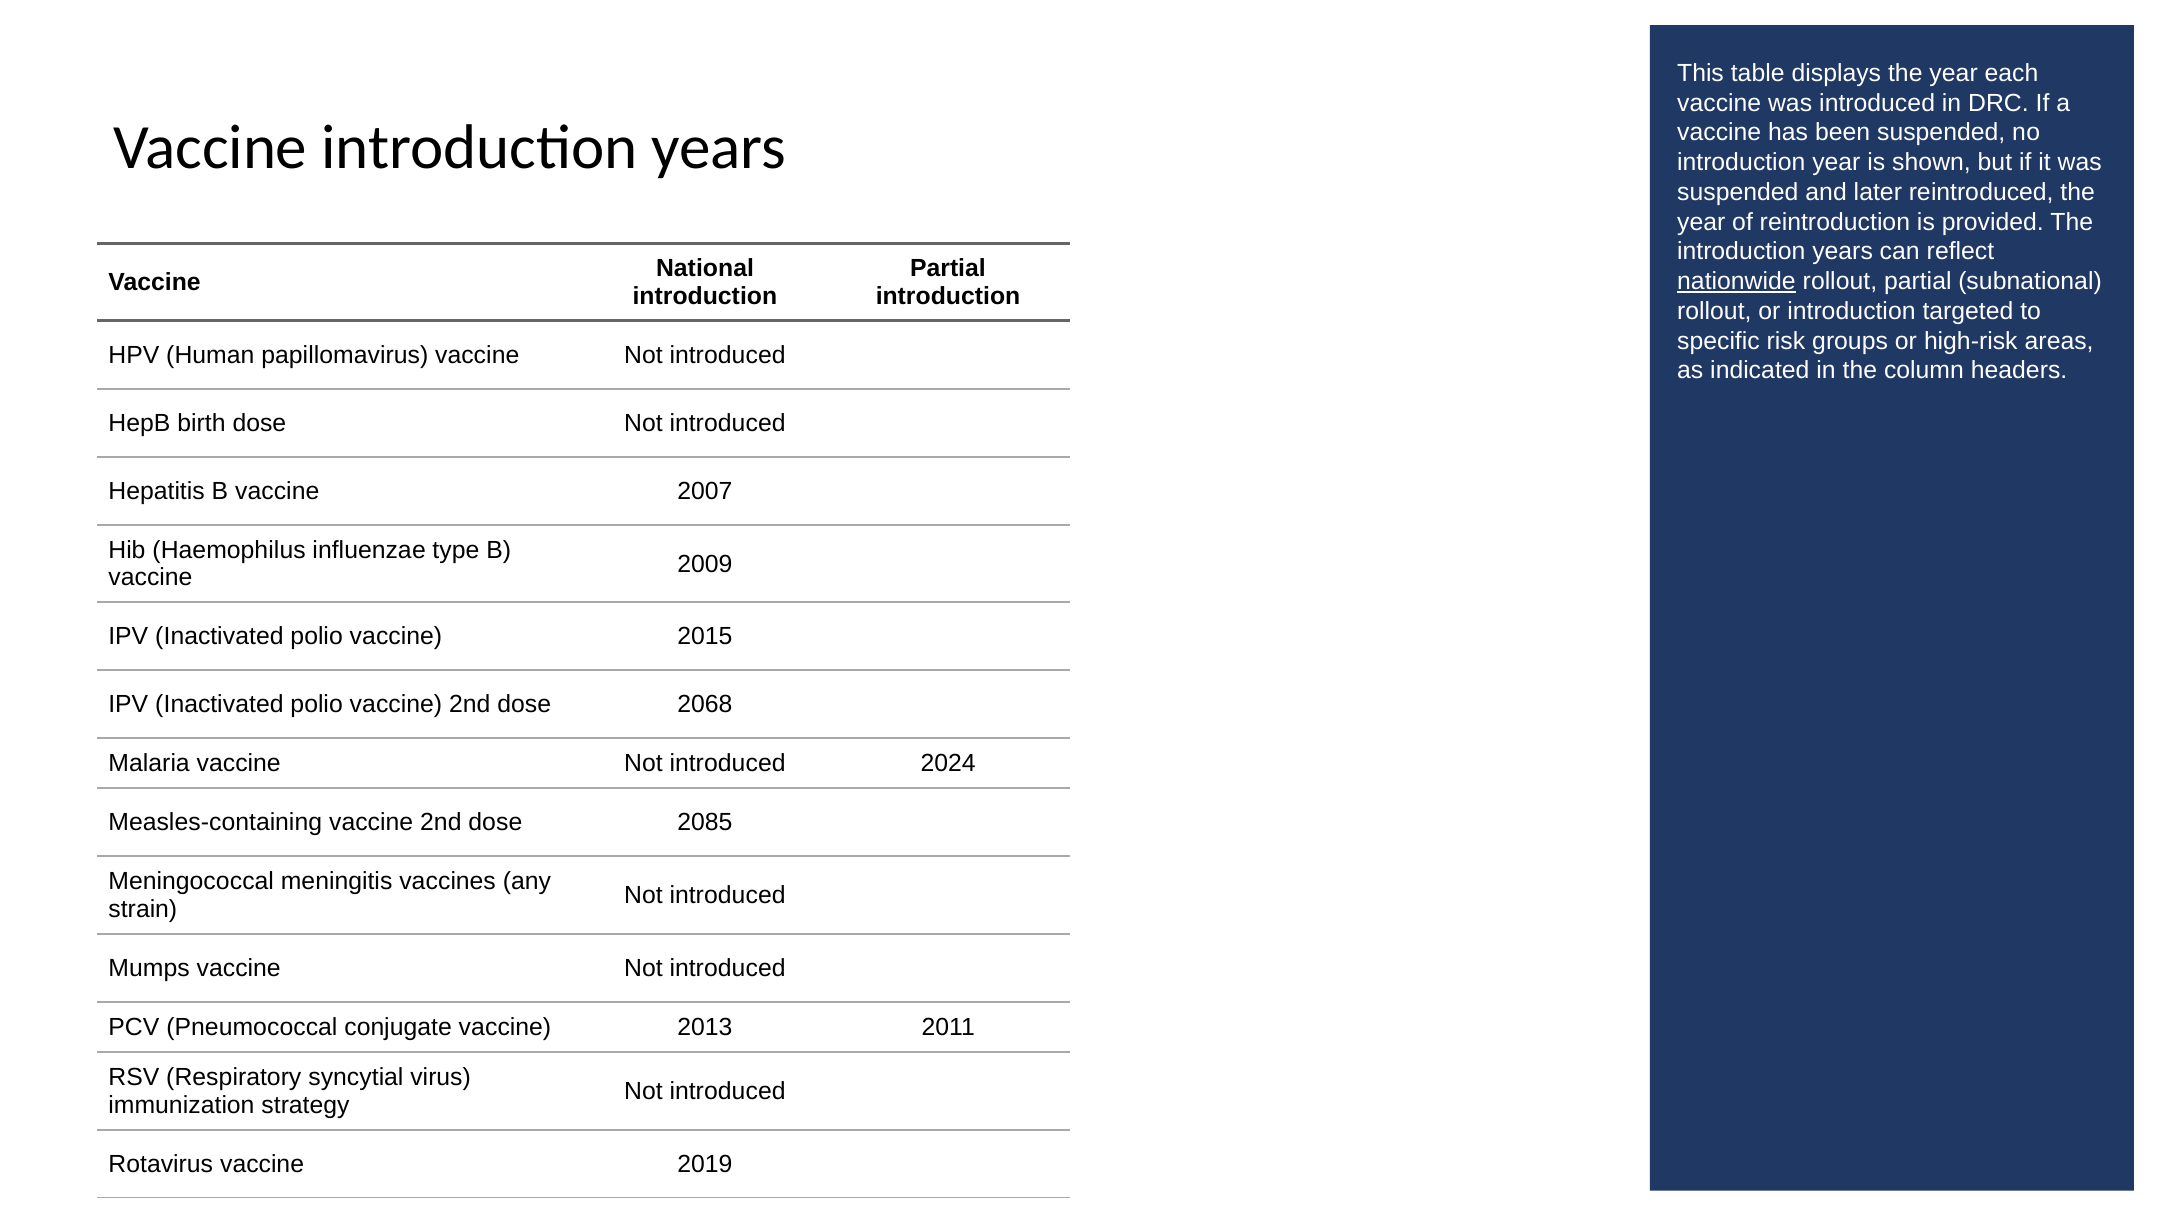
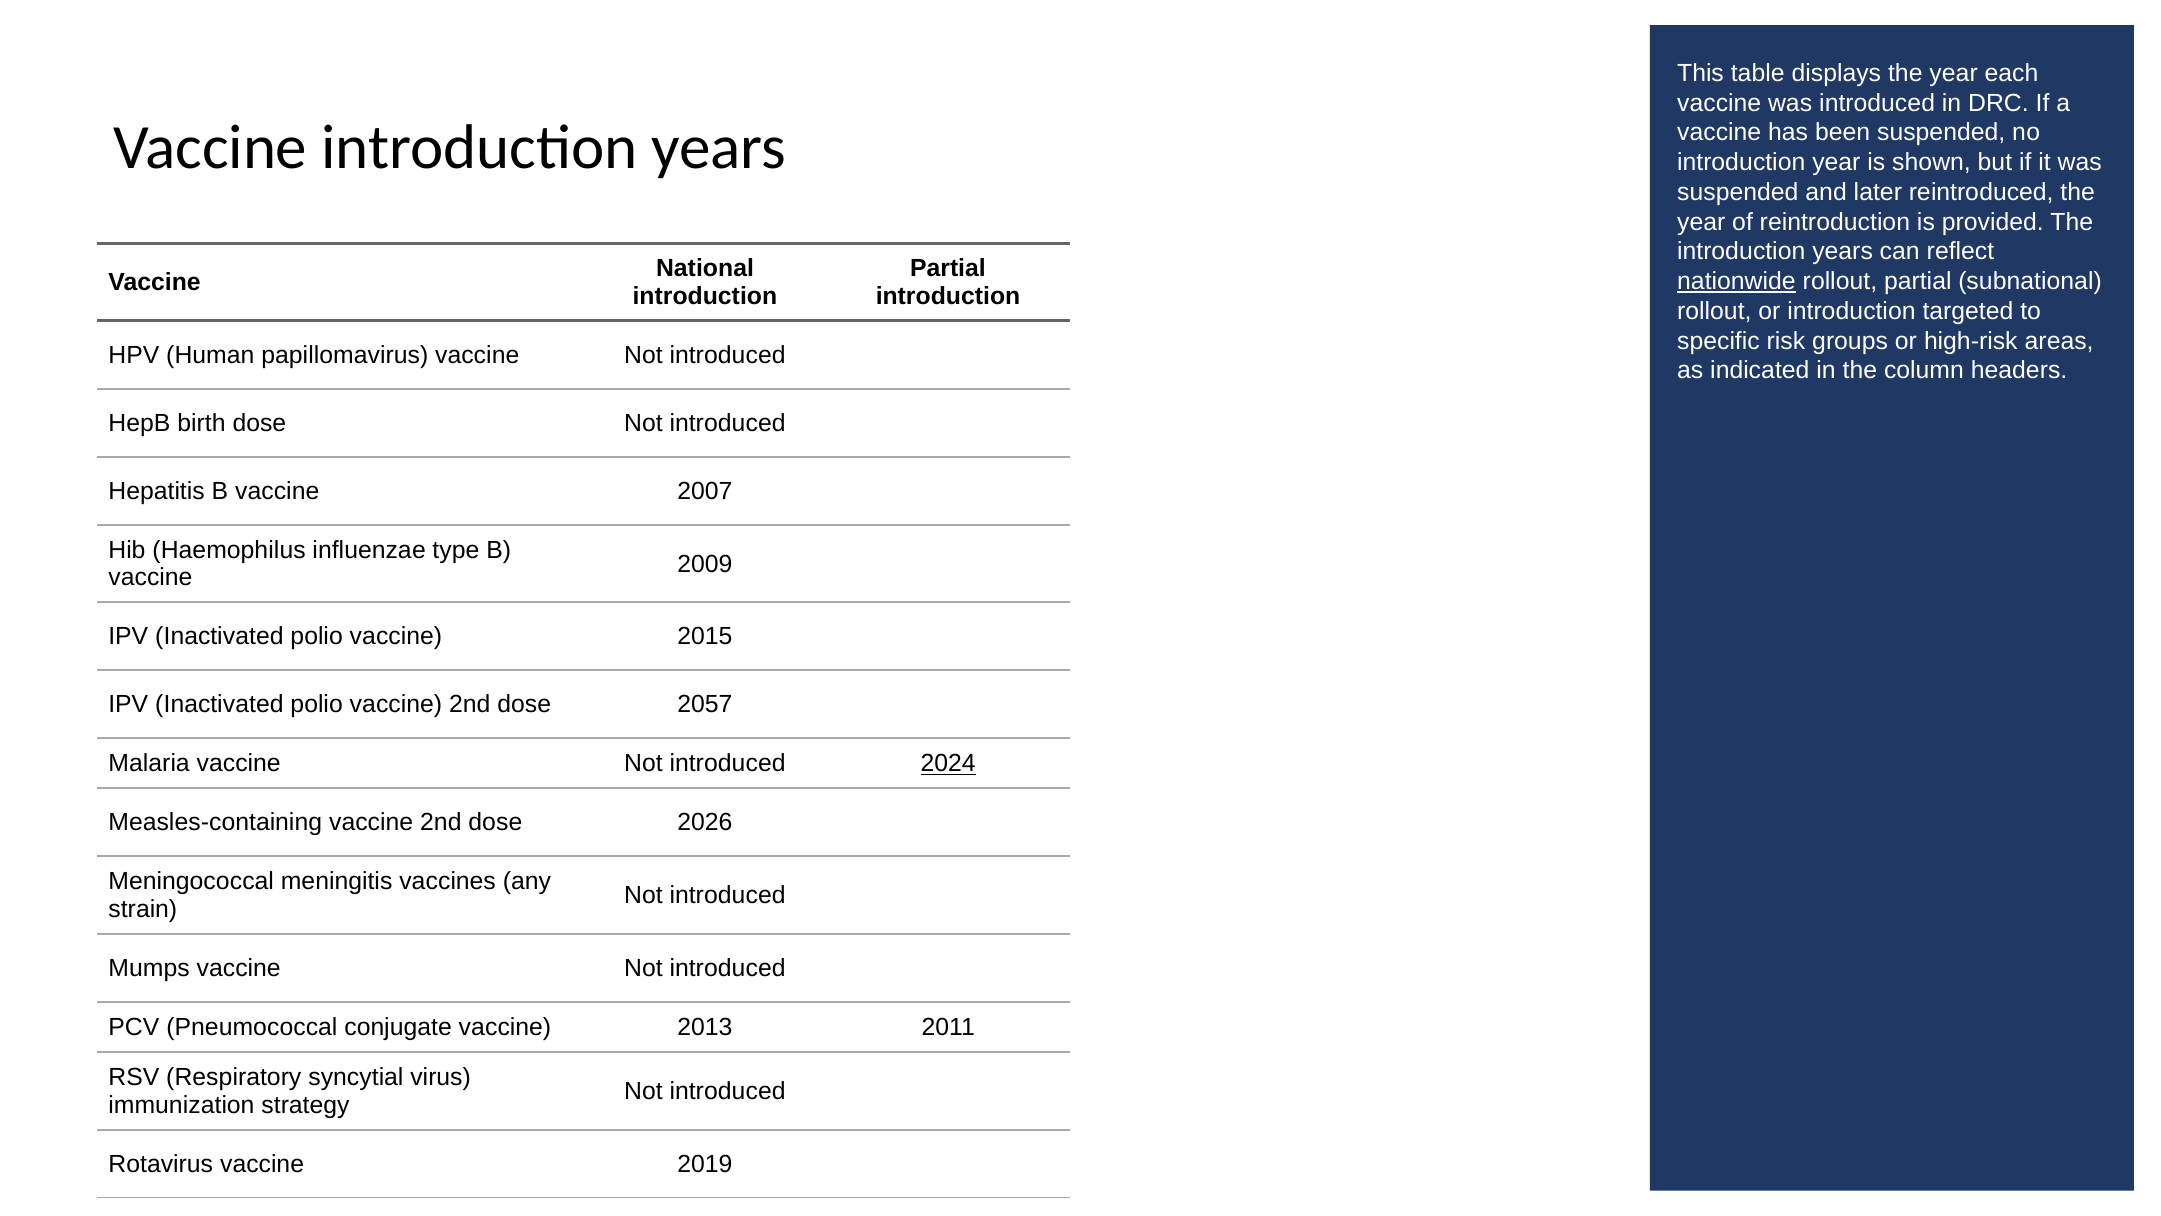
2068: 2068 -> 2057
2024 underline: none -> present
2085: 2085 -> 2026
